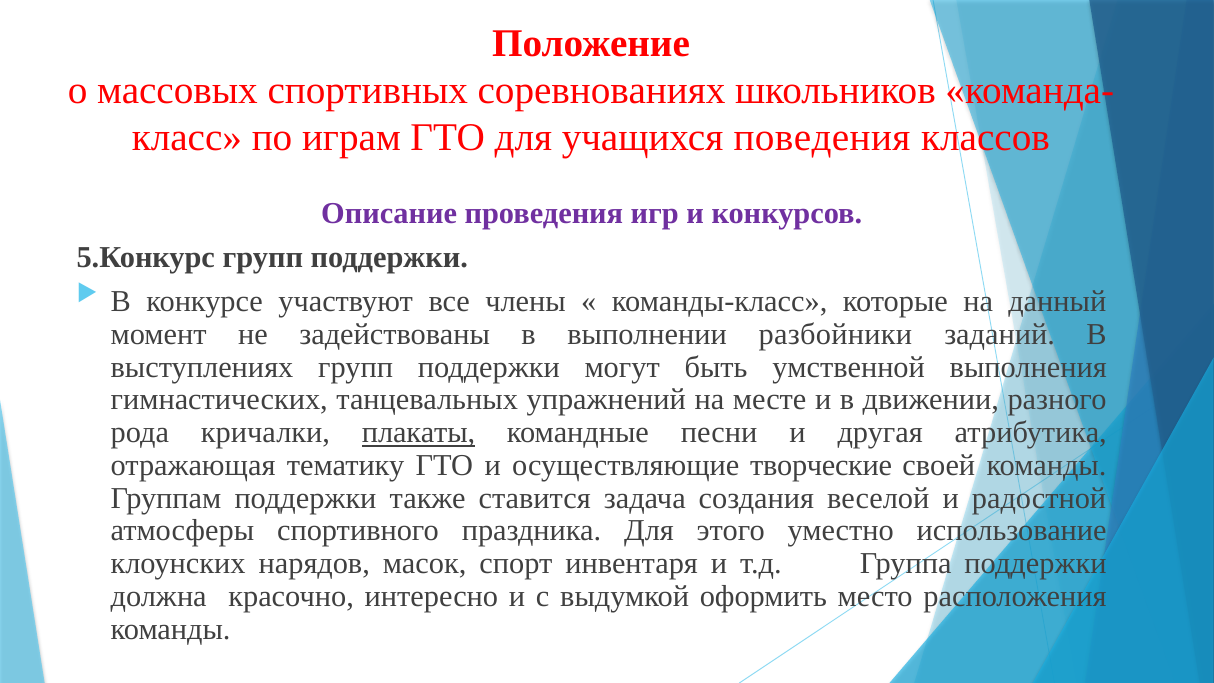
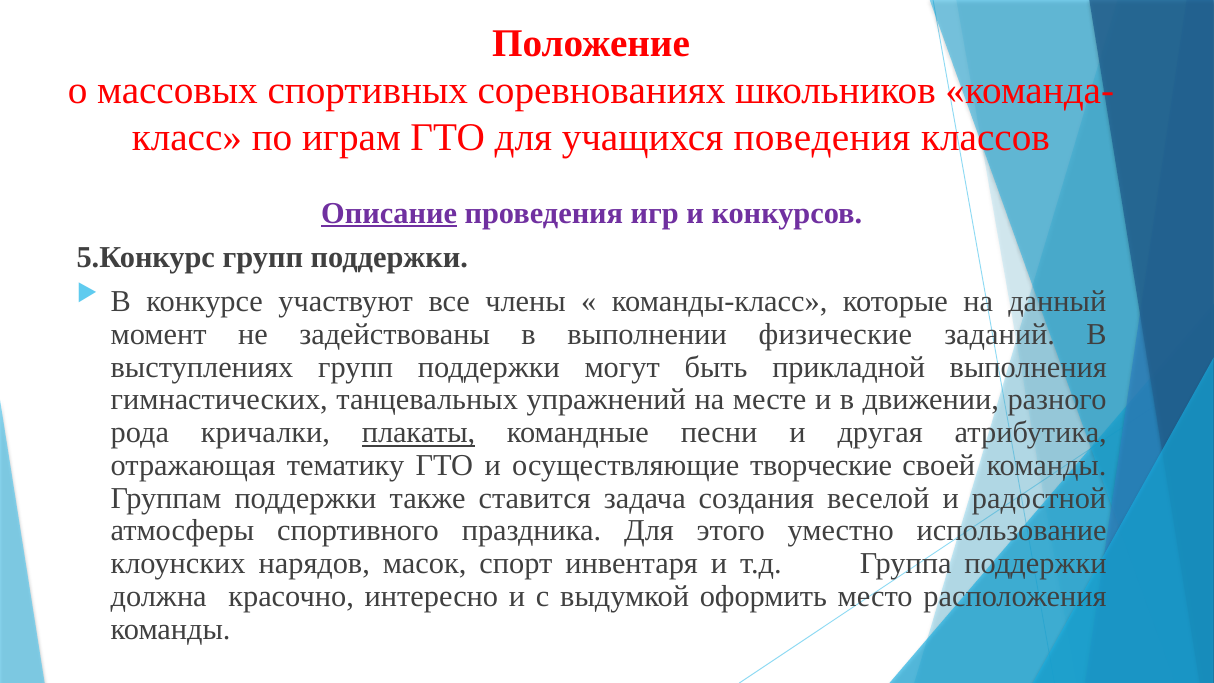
Описание underline: none -> present
разбойники: разбойники -> физические
умственной: умственной -> прикладной
